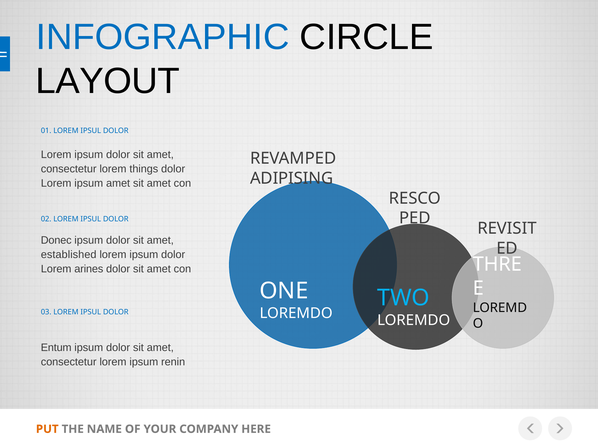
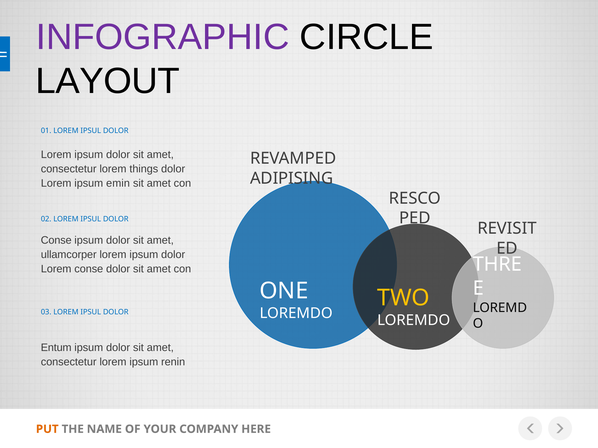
INFOGRAPHIC colour: blue -> purple
ipsum amet: amet -> emin
Donec at (56, 241): Donec -> Conse
established: established -> ullamcorper
Lorem arines: arines -> conse
TWO colour: light blue -> yellow
